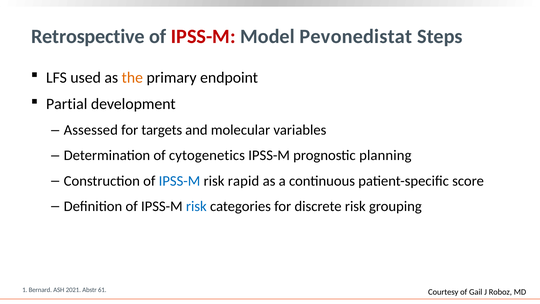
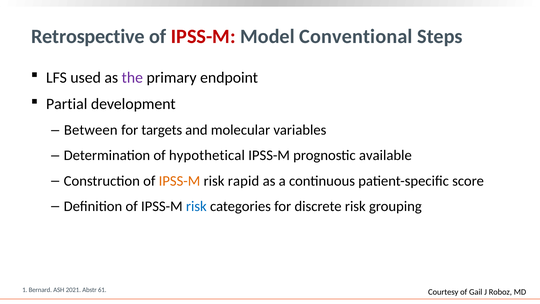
Pevonedistat: Pevonedistat -> Conventional
the colour: orange -> purple
Assessed: Assessed -> Between
cytogenetics: cytogenetics -> hypothetical
planning: planning -> available
IPSS-M at (179, 181) colour: blue -> orange
